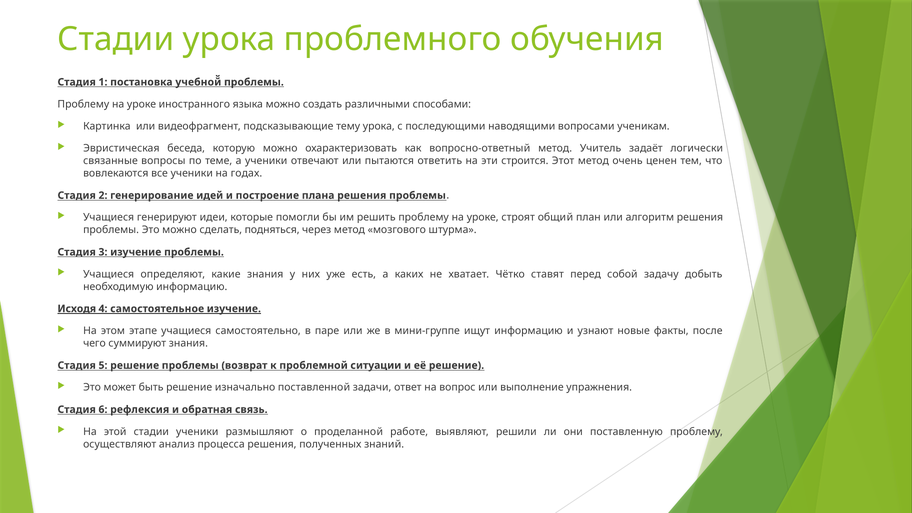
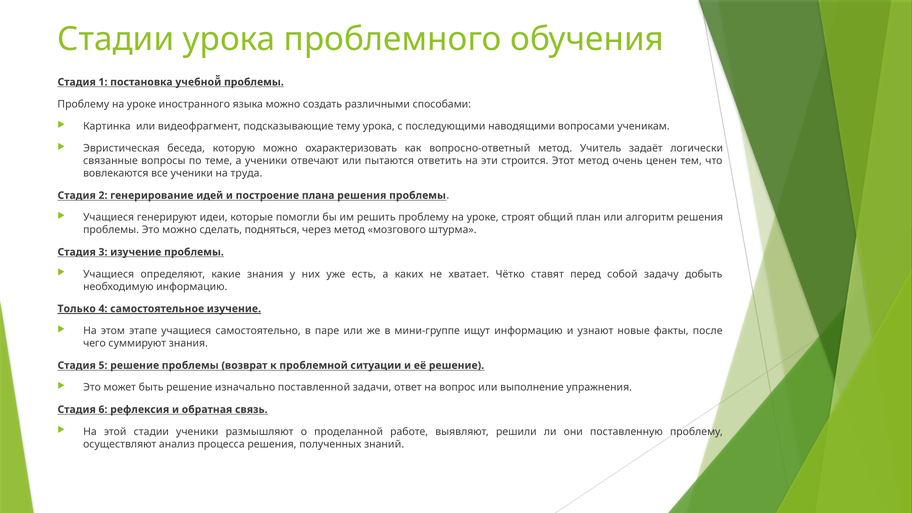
годах: годах -> труда
Исходя: Исходя -> Только
